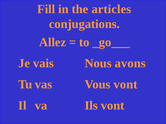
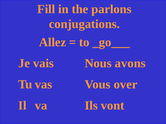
articles: articles -> parlons
Vous vont: vont -> over
